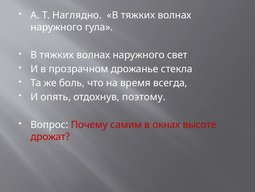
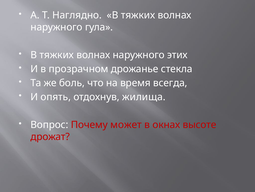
свет: свет -> этих
поэтому: поэтому -> жилища
самим: самим -> может
